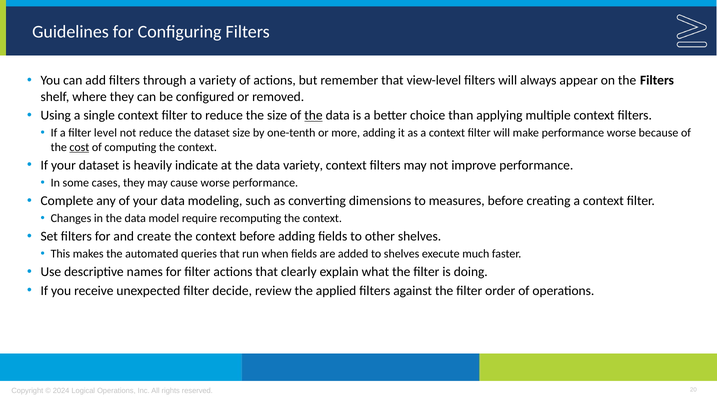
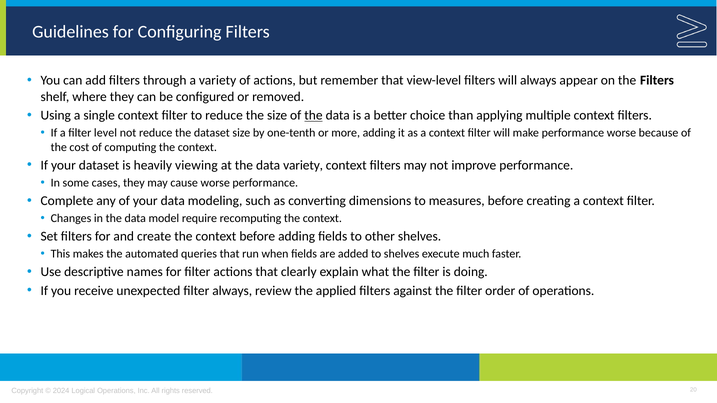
cost underline: present -> none
indicate: indicate -> viewing
filter decide: decide -> always
